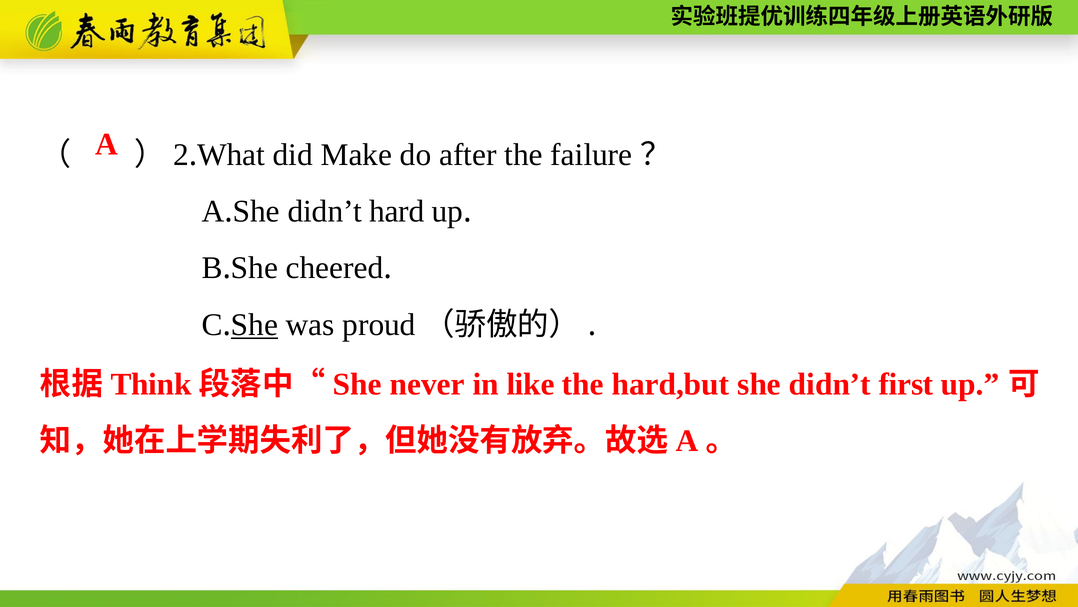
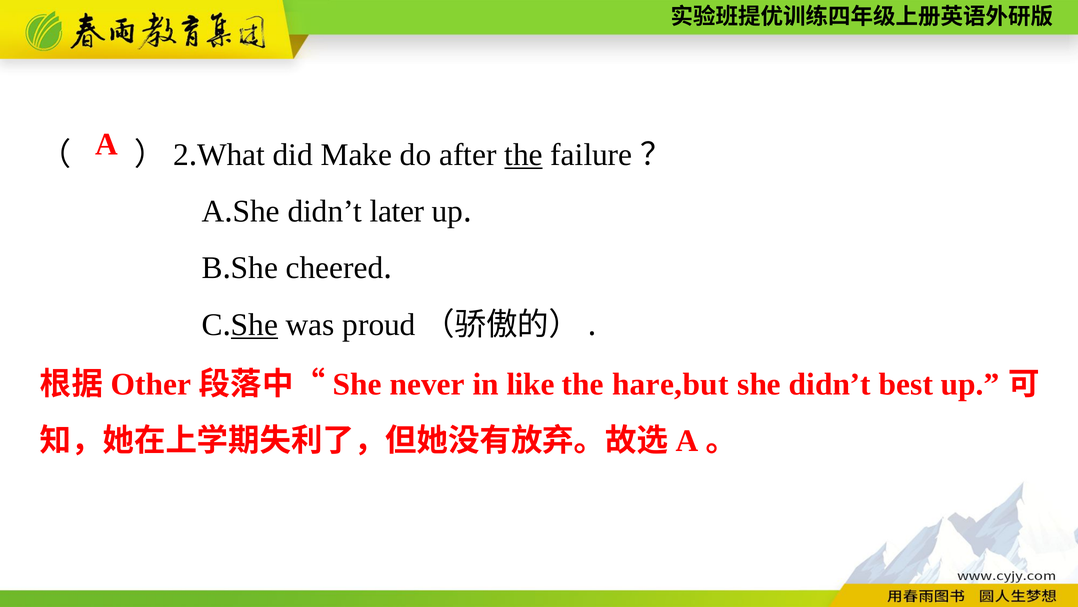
the at (524, 155) underline: none -> present
hard: hard -> later
Think: Think -> Other
hard,but: hard,but -> hare,but
first: first -> best
